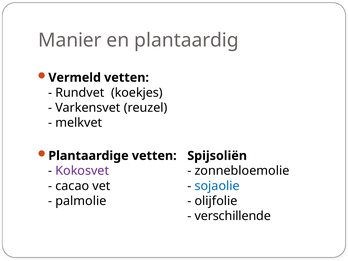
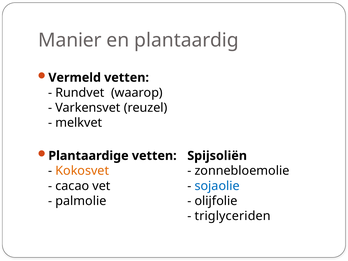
koekjes: koekjes -> waarop
Kokosvet colour: purple -> orange
verschillende: verschillende -> triglyceriden
